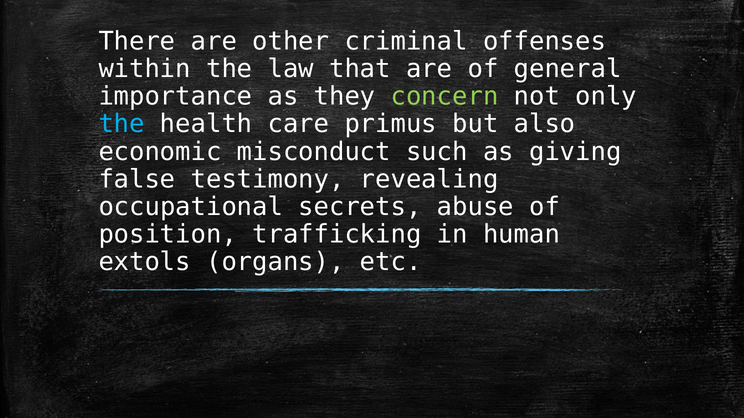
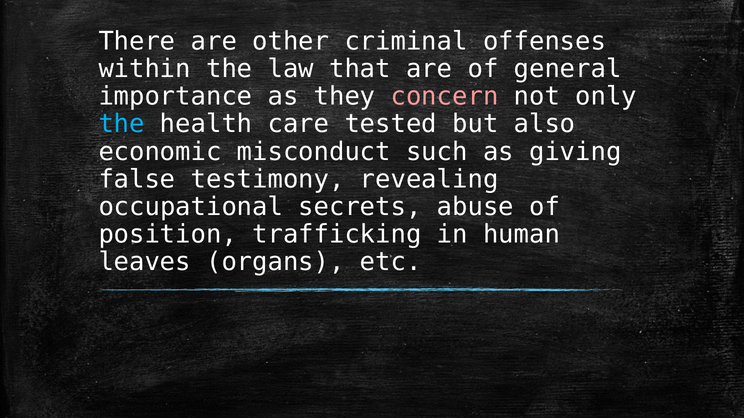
concern colour: light green -> pink
primus: primus -> tested
extols: extols -> leaves
